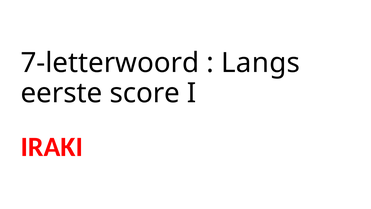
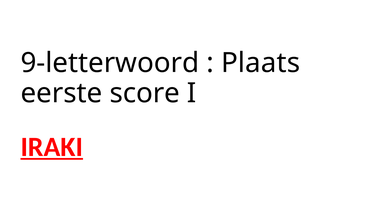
7-letterwoord: 7-letterwoord -> 9-letterwoord
Langs: Langs -> Plaats
IRAKI underline: none -> present
